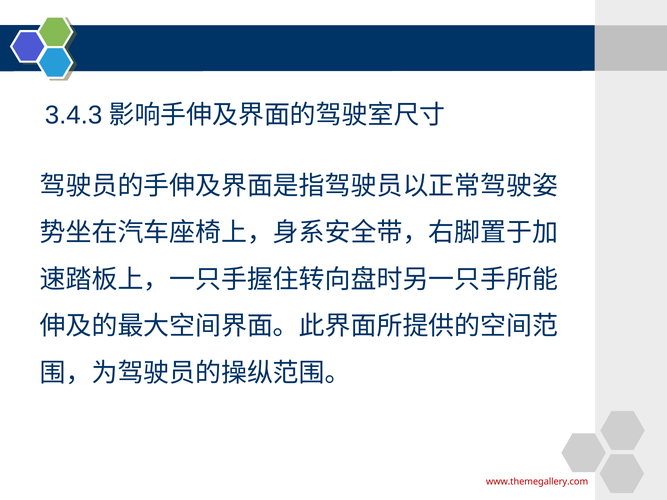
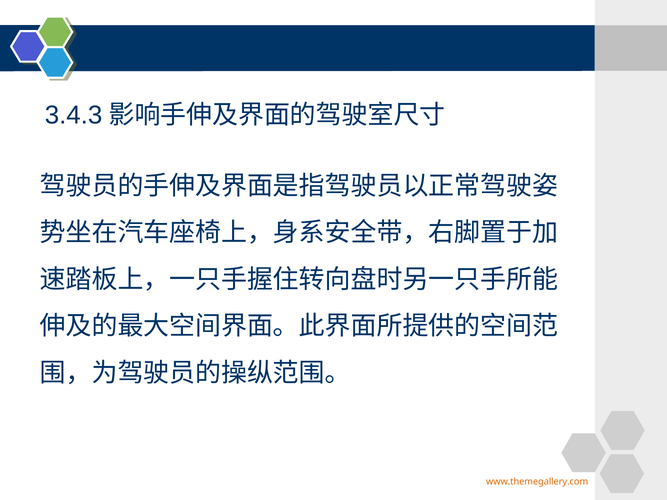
www.themegallery.com colour: red -> orange
